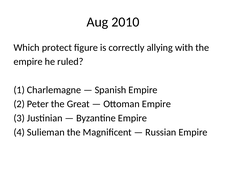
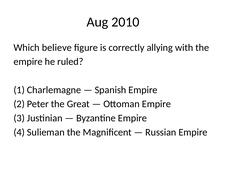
protect: protect -> believe
